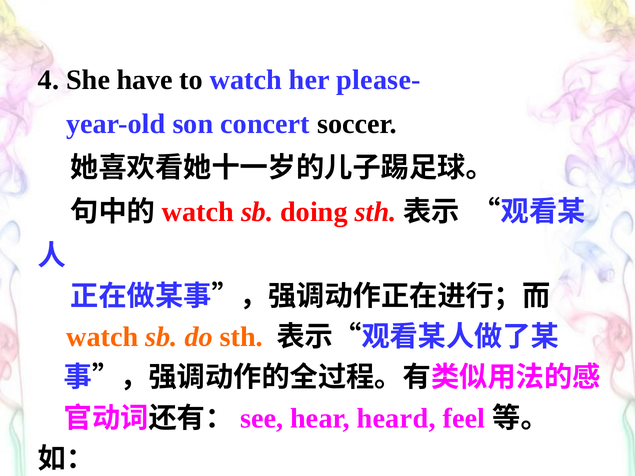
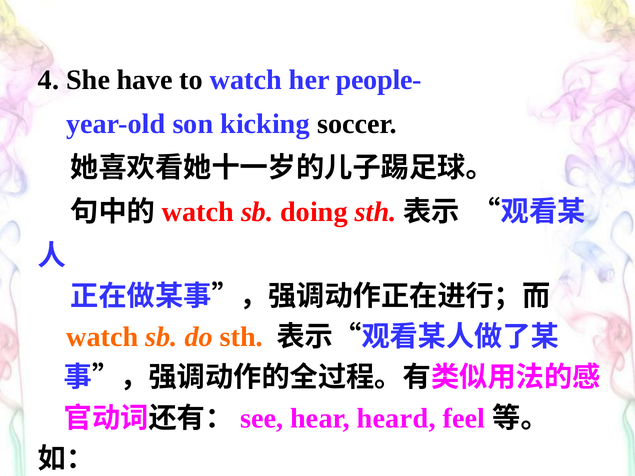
please-: please- -> people-
concert: concert -> kicking
